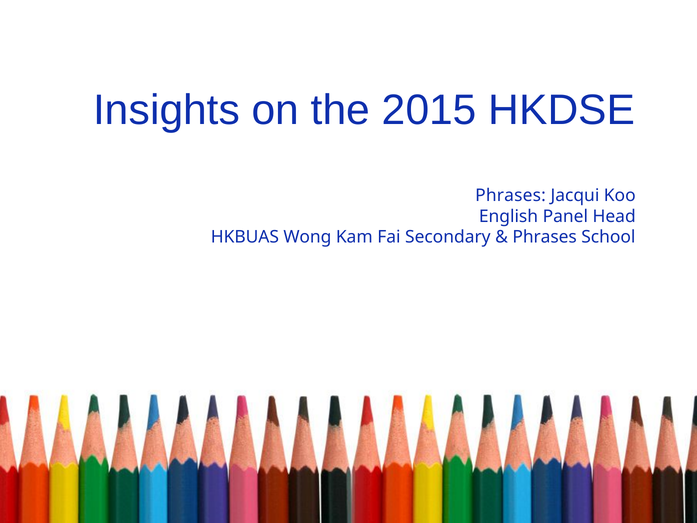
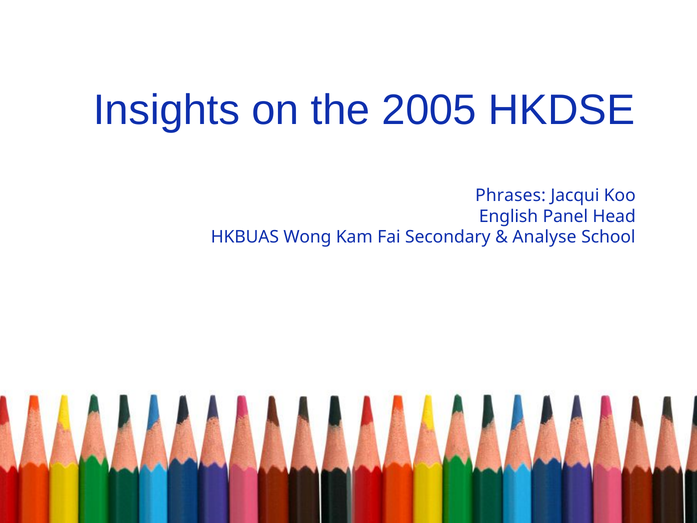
2015: 2015 -> 2005
Phrases at (545, 237): Phrases -> Analyse
